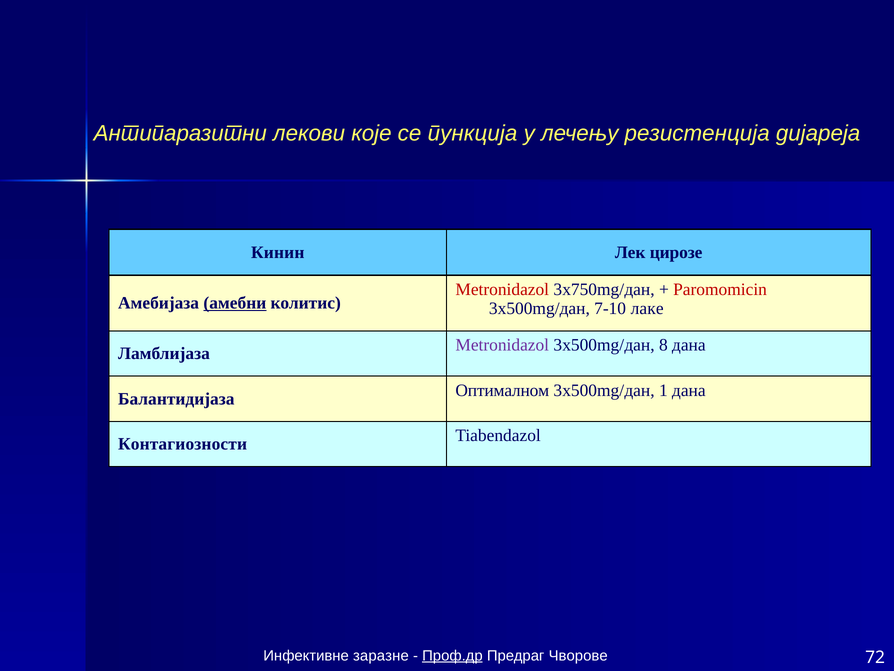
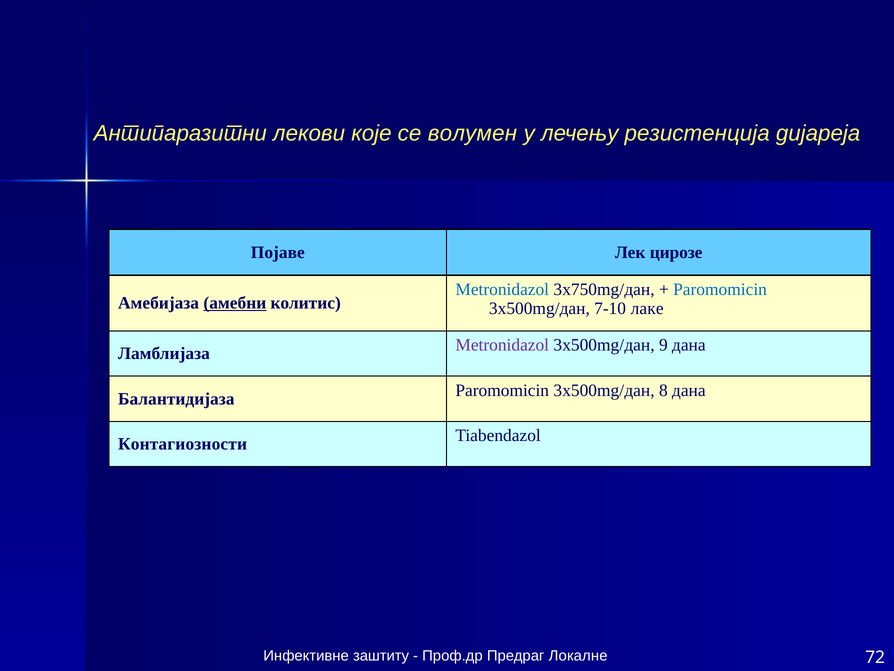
пункција: пункција -> волумен
Кинин: Кинин -> Појаве
Metronidazol at (502, 289) colour: red -> blue
Paromomicin at (720, 289) colour: red -> blue
8: 8 -> 9
Балантидијаза Оптималном: Оптималном -> Paromomicin
1: 1 -> 8
заразне: заразне -> заштиту
Проф.др underline: present -> none
Чворове: Чворове -> Локалне
